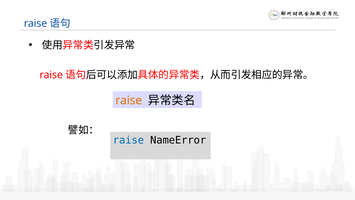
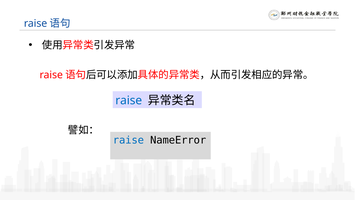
raise at (129, 100) colour: orange -> blue
